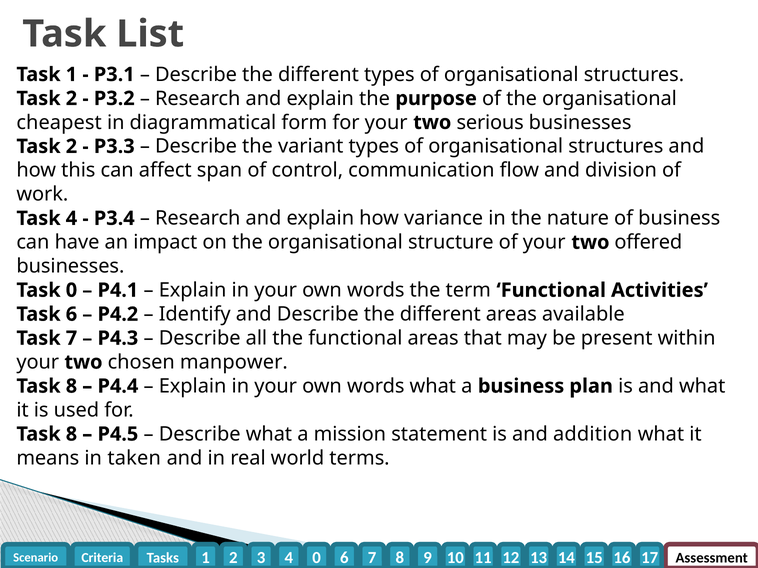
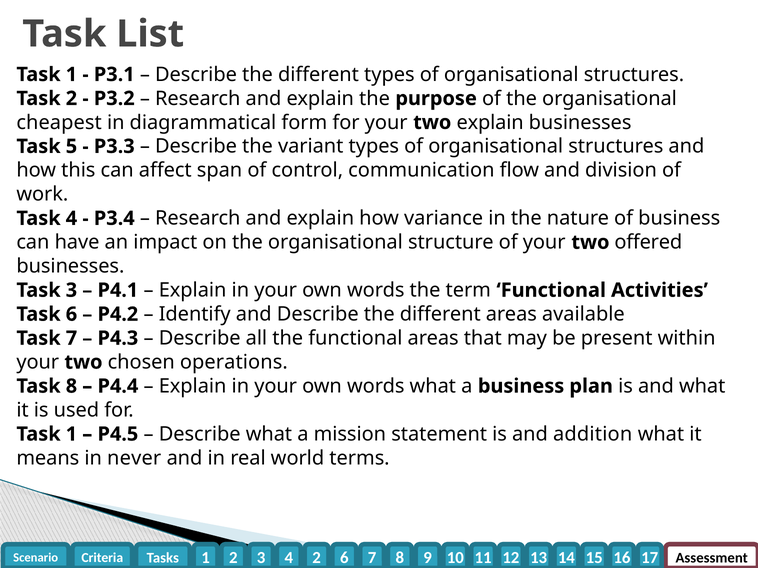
two serious: serious -> explain
2 at (71, 147): 2 -> 5
Task 0: 0 -> 3
manpower: manpower -> operations
8 at (71, 434): 8 -> 1
taken: taken -> never
4 0: 0 -> 2
